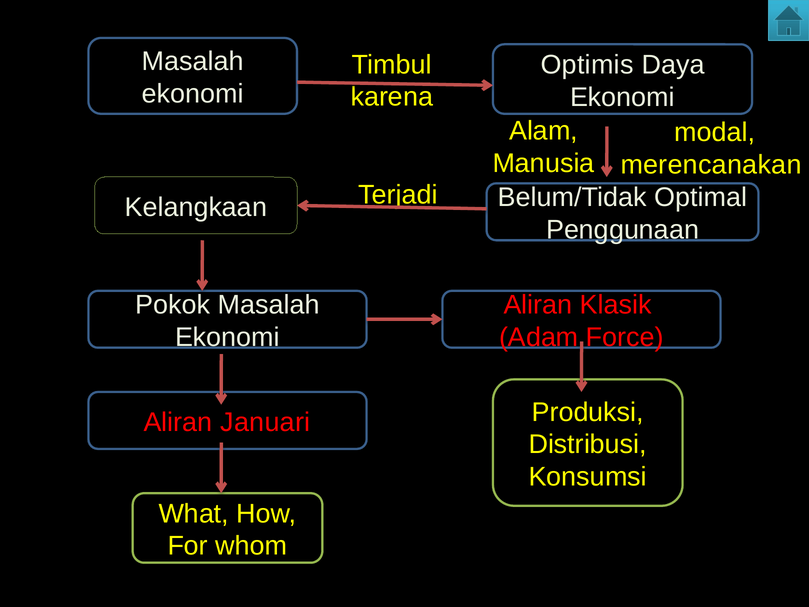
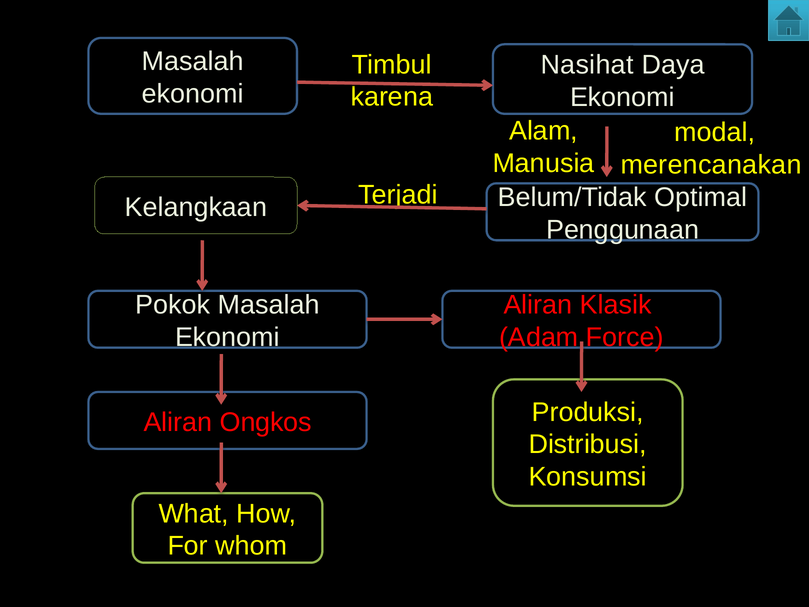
Optimis: Optimis -> Nasihat
Januari: Januari -> Ongkos
